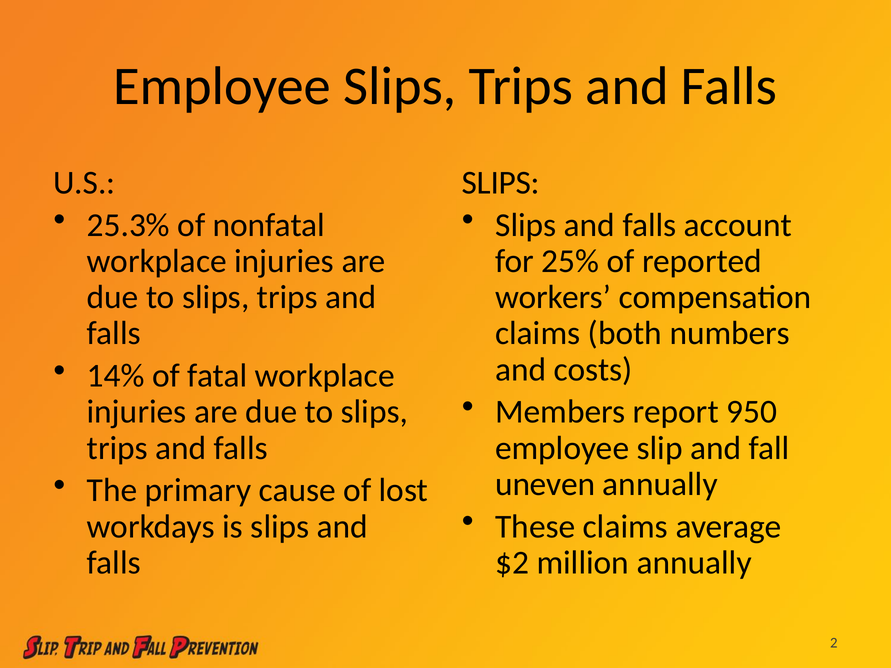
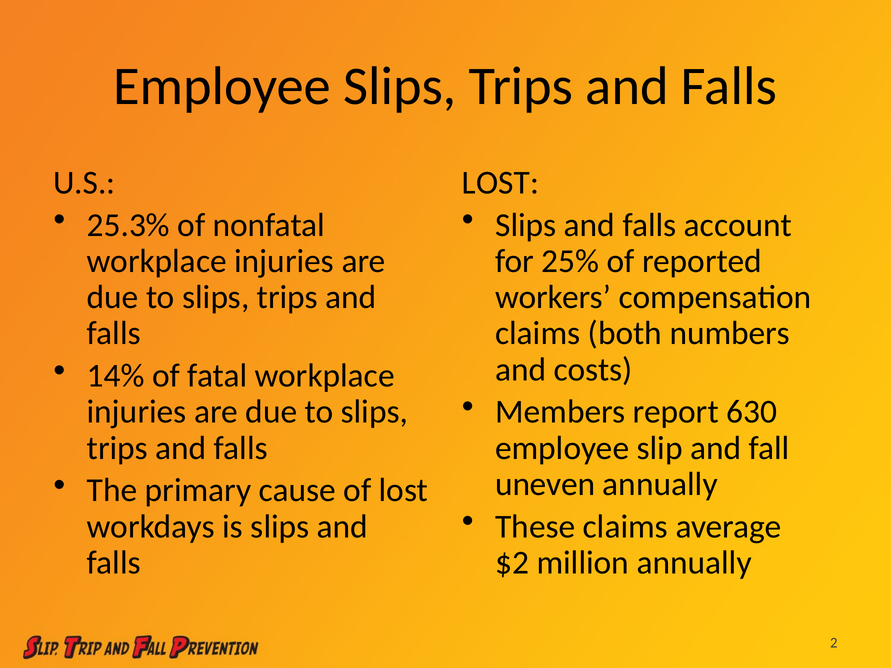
SLIPS at (501, 183): SLIPS -> LOST
950: 950 -> 630
